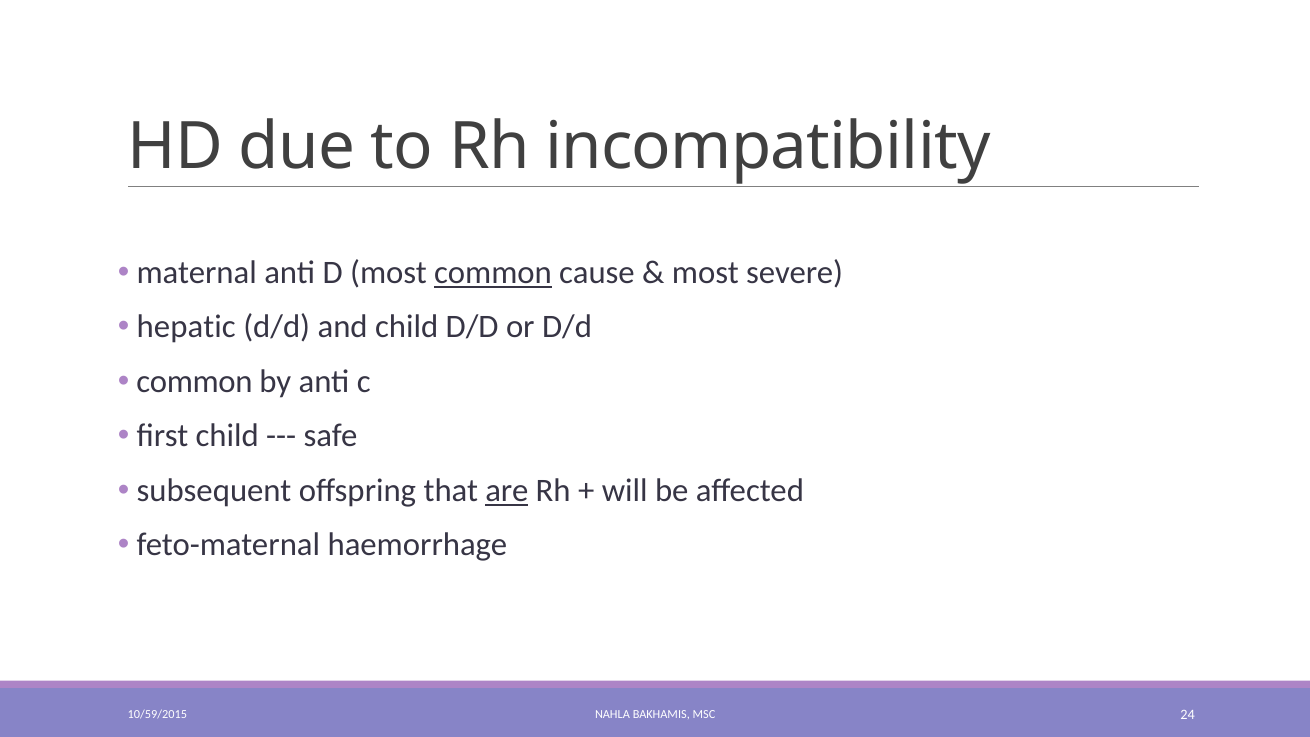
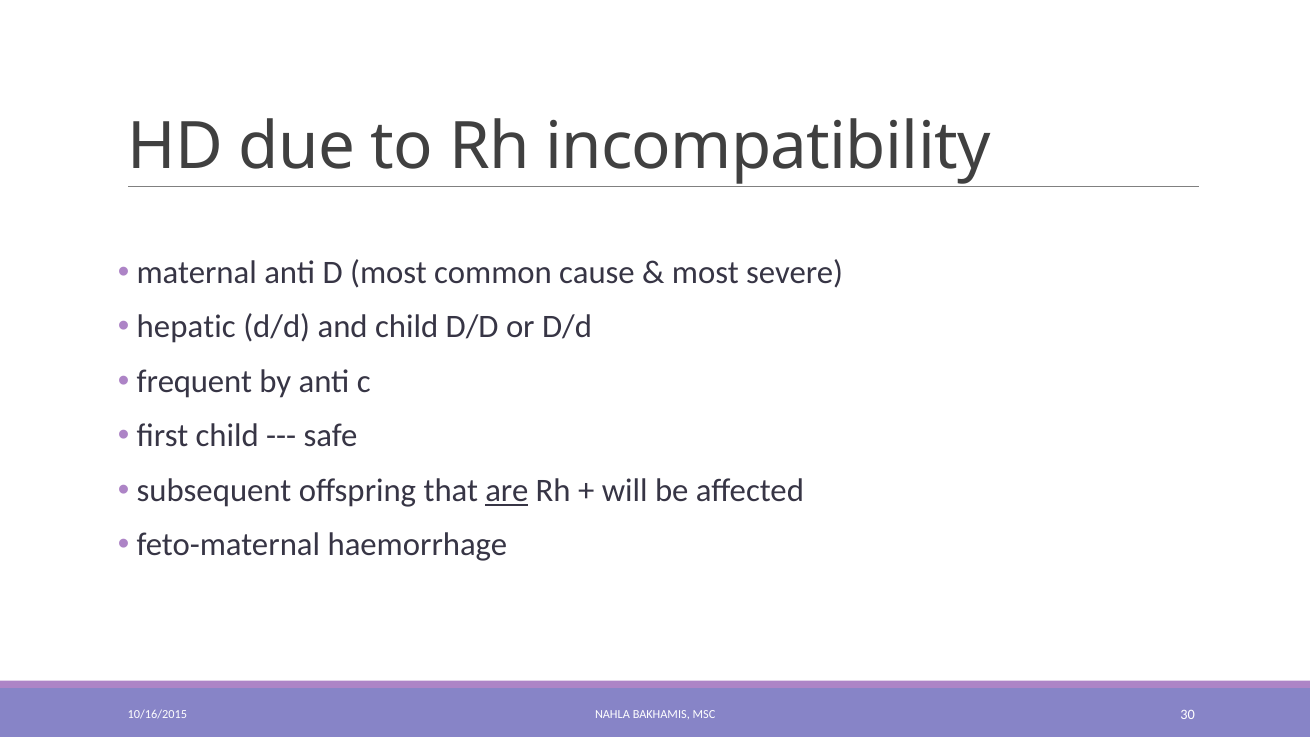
common at (493, 273) underline: present -> none
common at (194, 382): common -> frequent
10/59/2015: 10/59/2015 -> 10/16/2015
24: 24 -> 30
